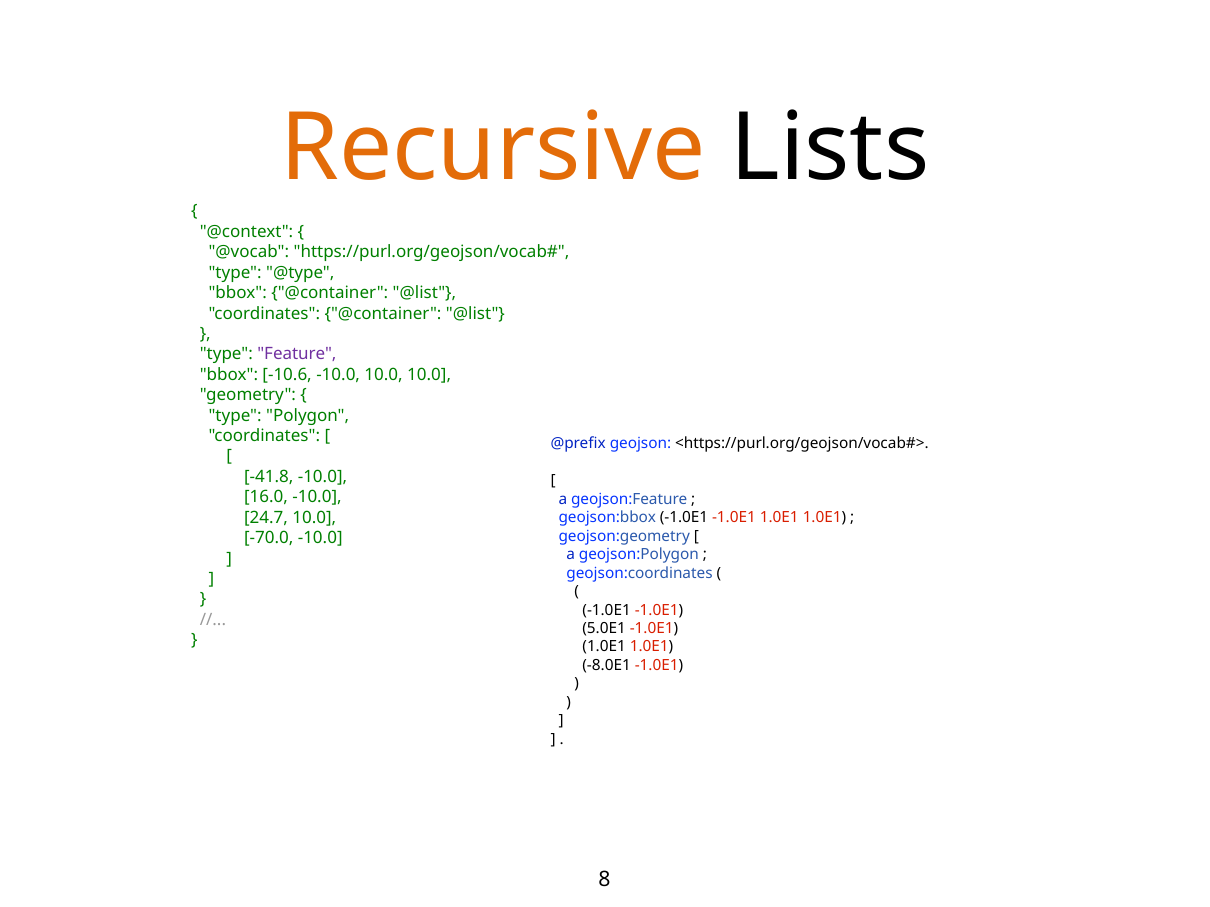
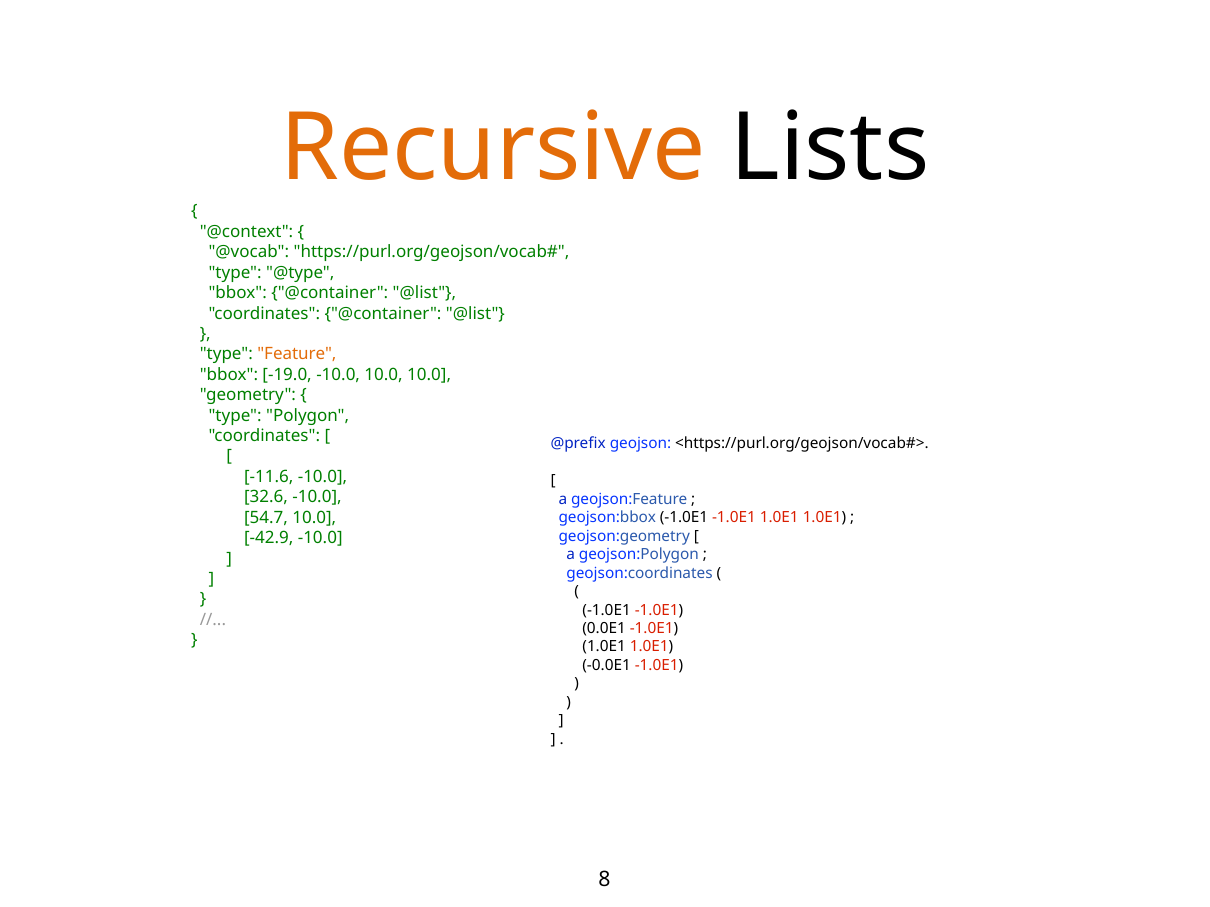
Feature colour: purple -> orange
-10.6: -10.6 -> -19.0
-41.8: -41.8 -> -11.6
16.0: 16.0 -> 32.6
24.7: 24.7 -> 54.7
-70.0: -70.0 -> -42.9
5.0E1: 5.0E1 -> 0.0E1
-8.0E1: -8.0E1 -> -0.0E1
